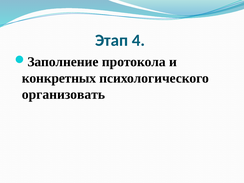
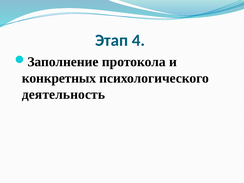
организовать: организовать -> деятельность
